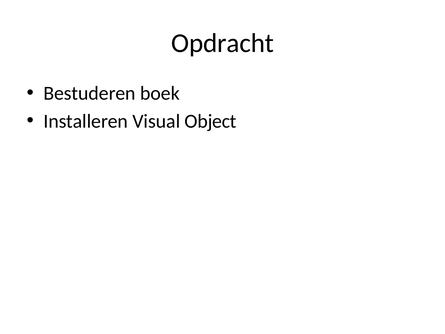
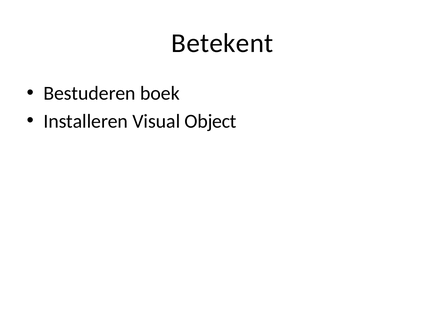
Opdracht: Opdracht -> Betekent
